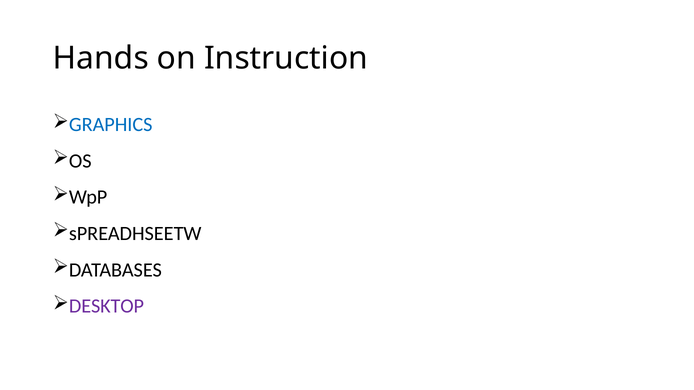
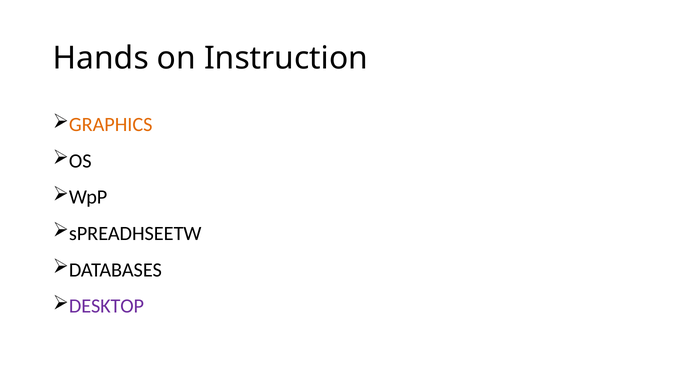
GRAPHICS colour: blue -> orange
